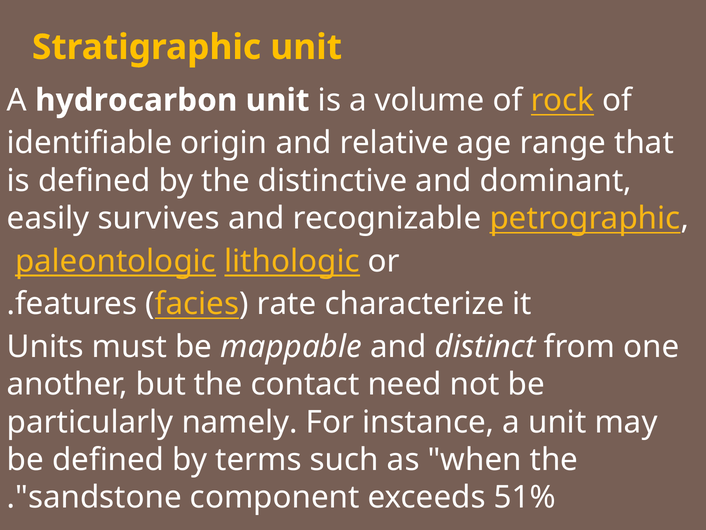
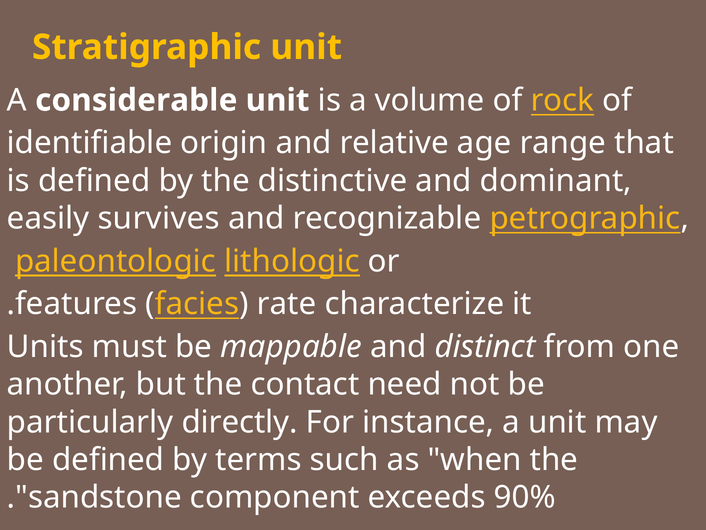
hydrocarbon: hydrocarbon -> considerable
namely: namely -> directly
51%: 51% -> 90%
